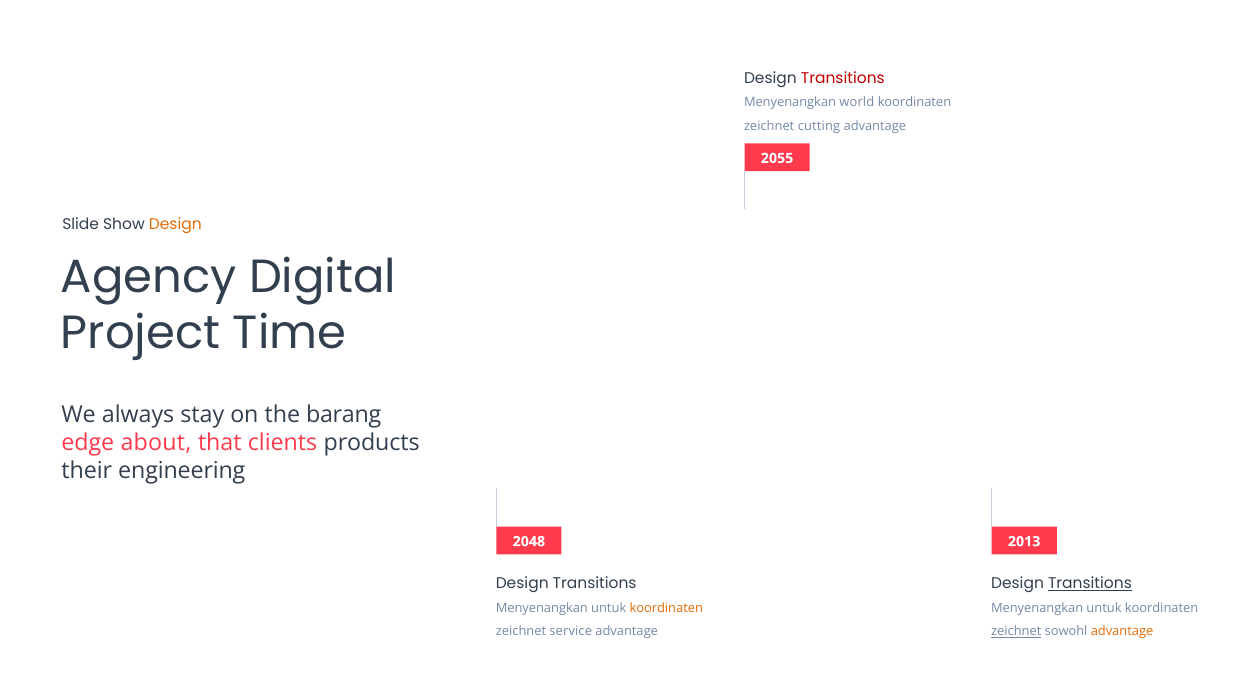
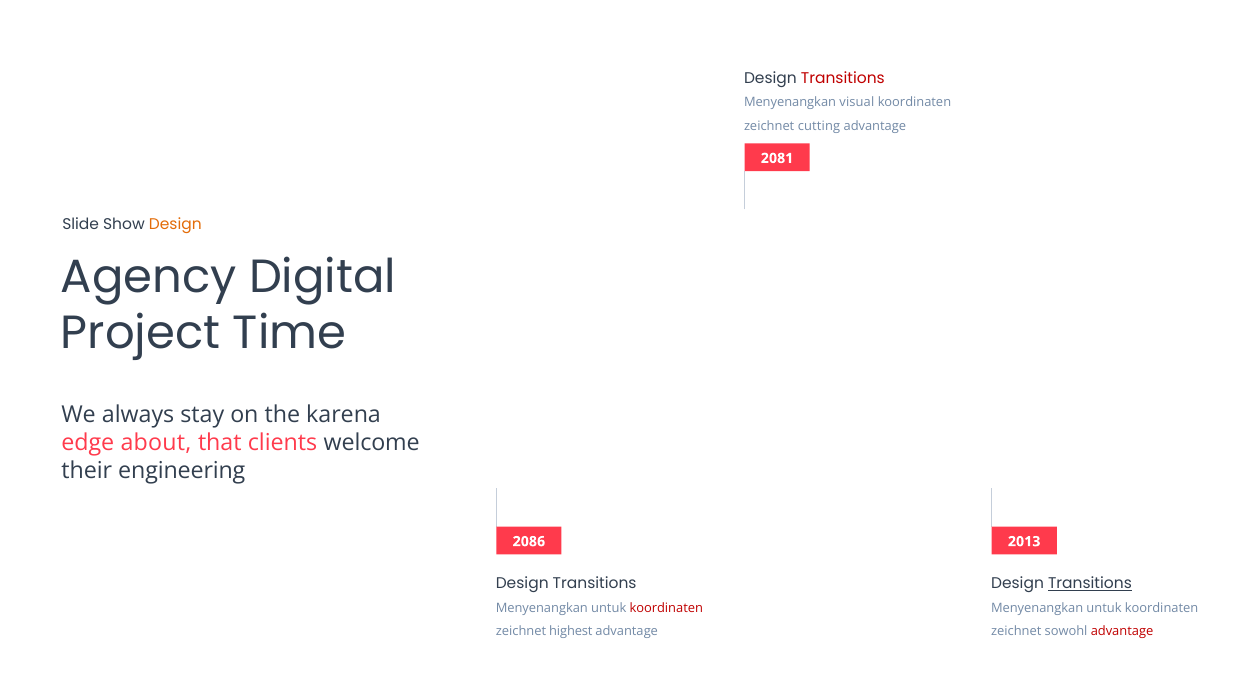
world: world -> visual
2055: 2055 -> 2081
barang: barang -> karena
products: products -> welcome
2048: 2048 -> 2086
koordinaten at (666, 608) colour: orange -> red
service: service -> highest
zeichnet at (1016, 632) underline: present -> none
advantage at (1122, 632) colour: orange -> red
